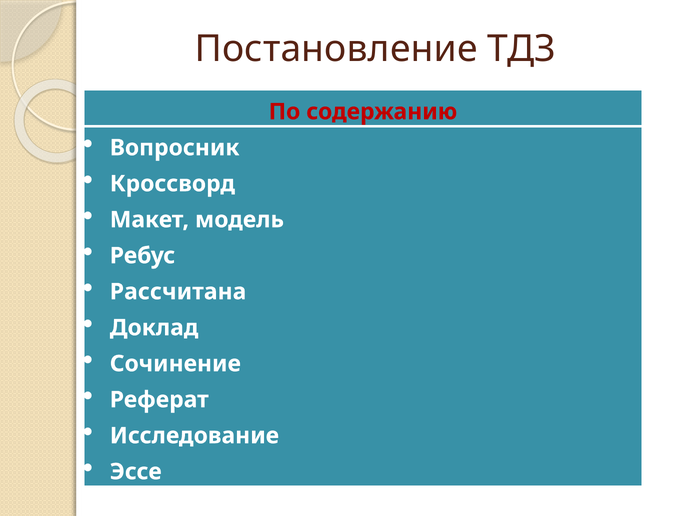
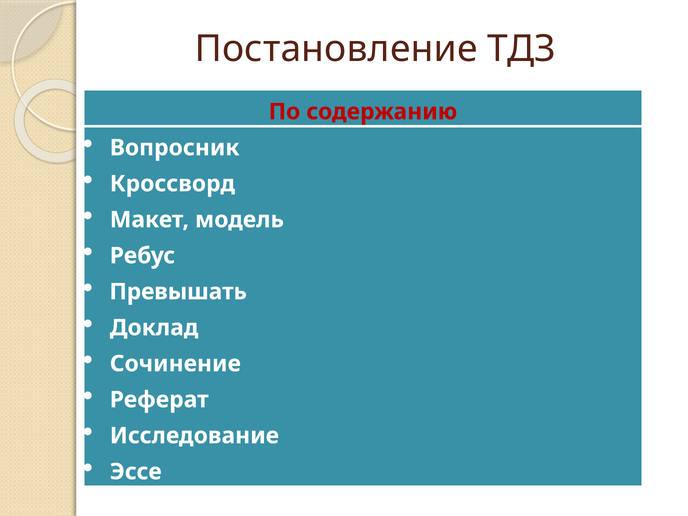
Рассчитана: Рассчитана -> Превышать
